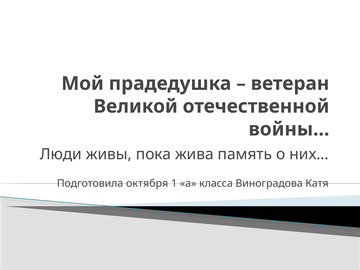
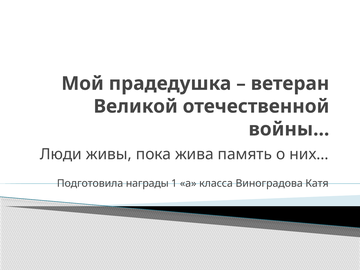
октября: октября -> награды
